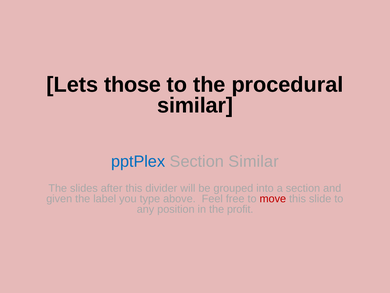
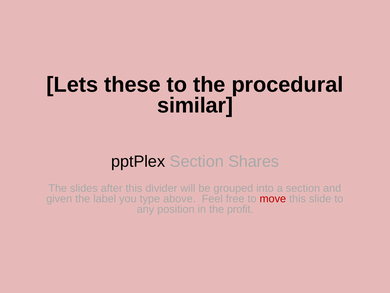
those: those -> these
pptPlex colour: blue -> black
Section Similar: Similar -> Shares
